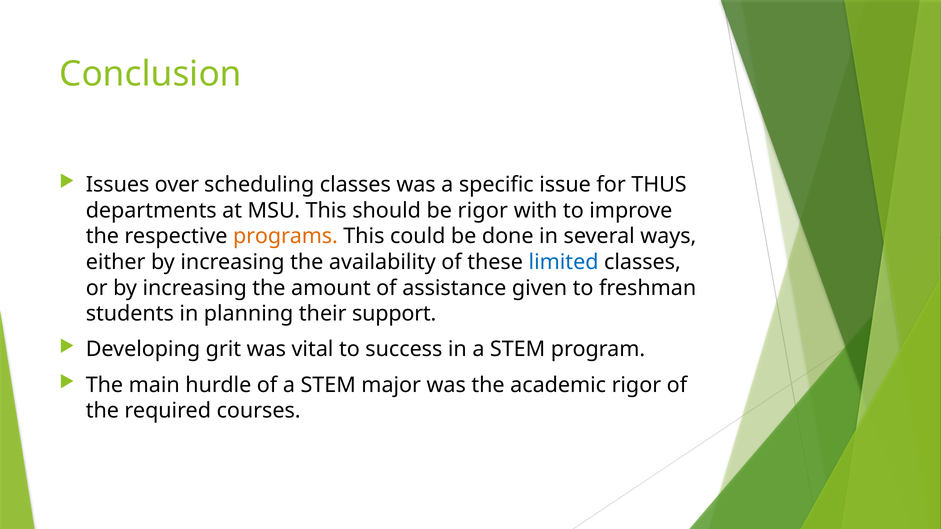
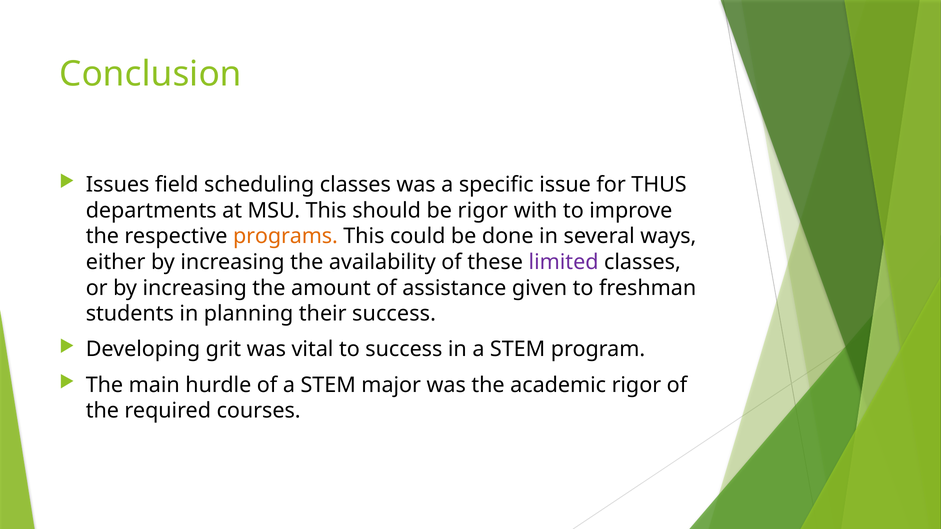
over: over -> field
limited colour: blue -> purple
their support: support -> success
